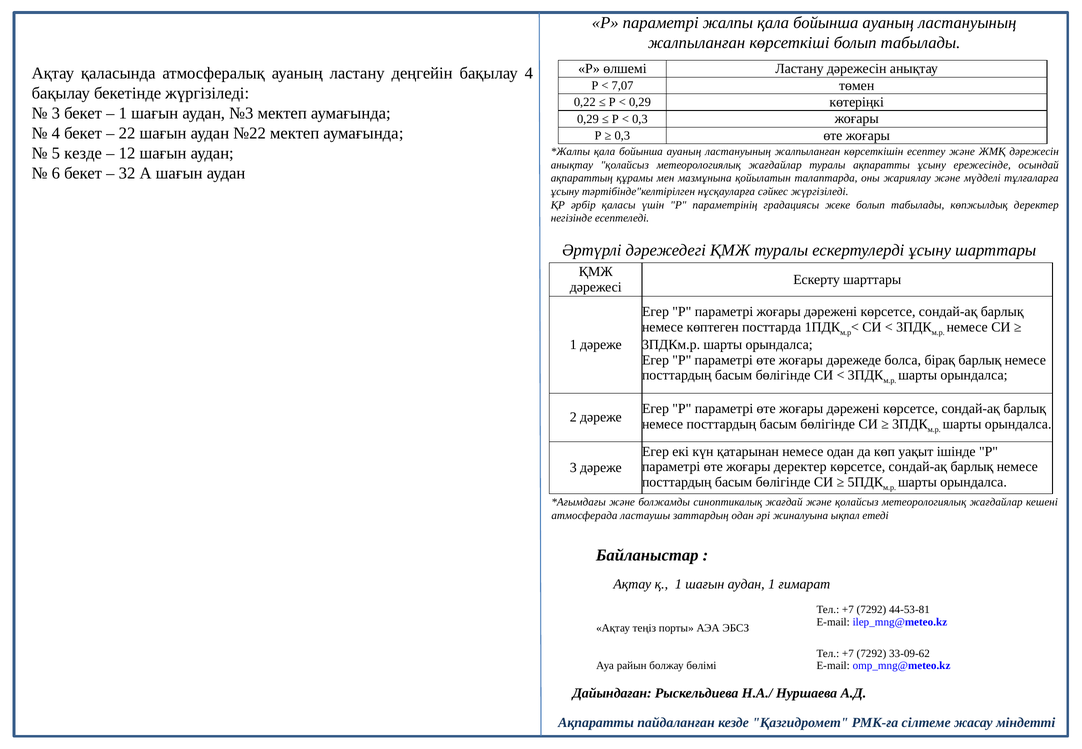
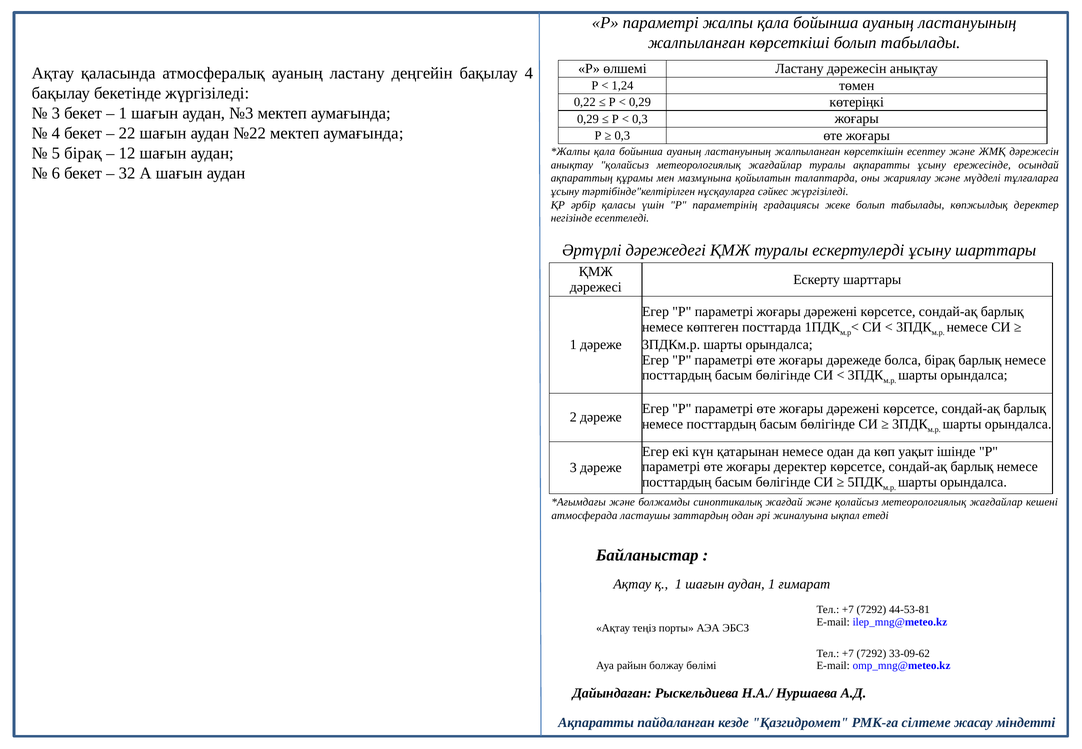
7,07: 7,07 -> 1,24
5 кезде: кезде -> бірақ
